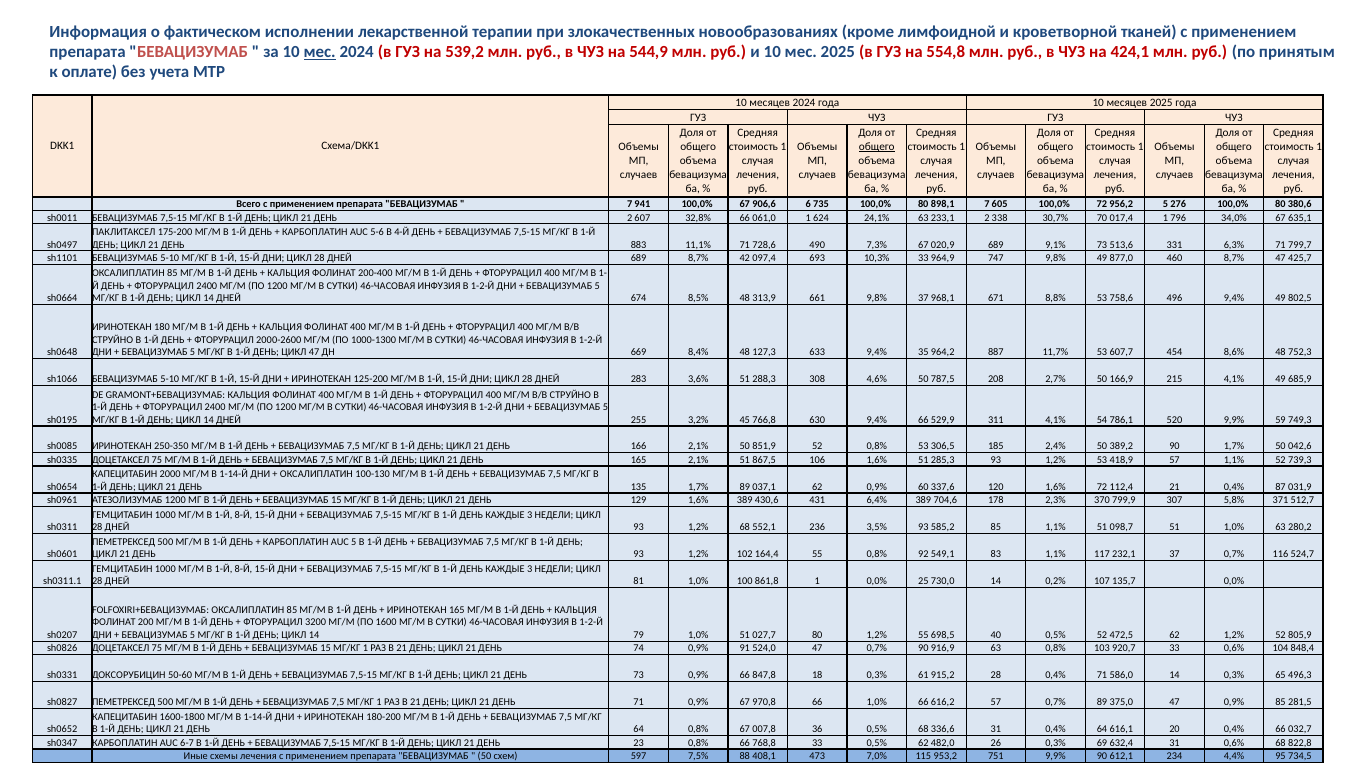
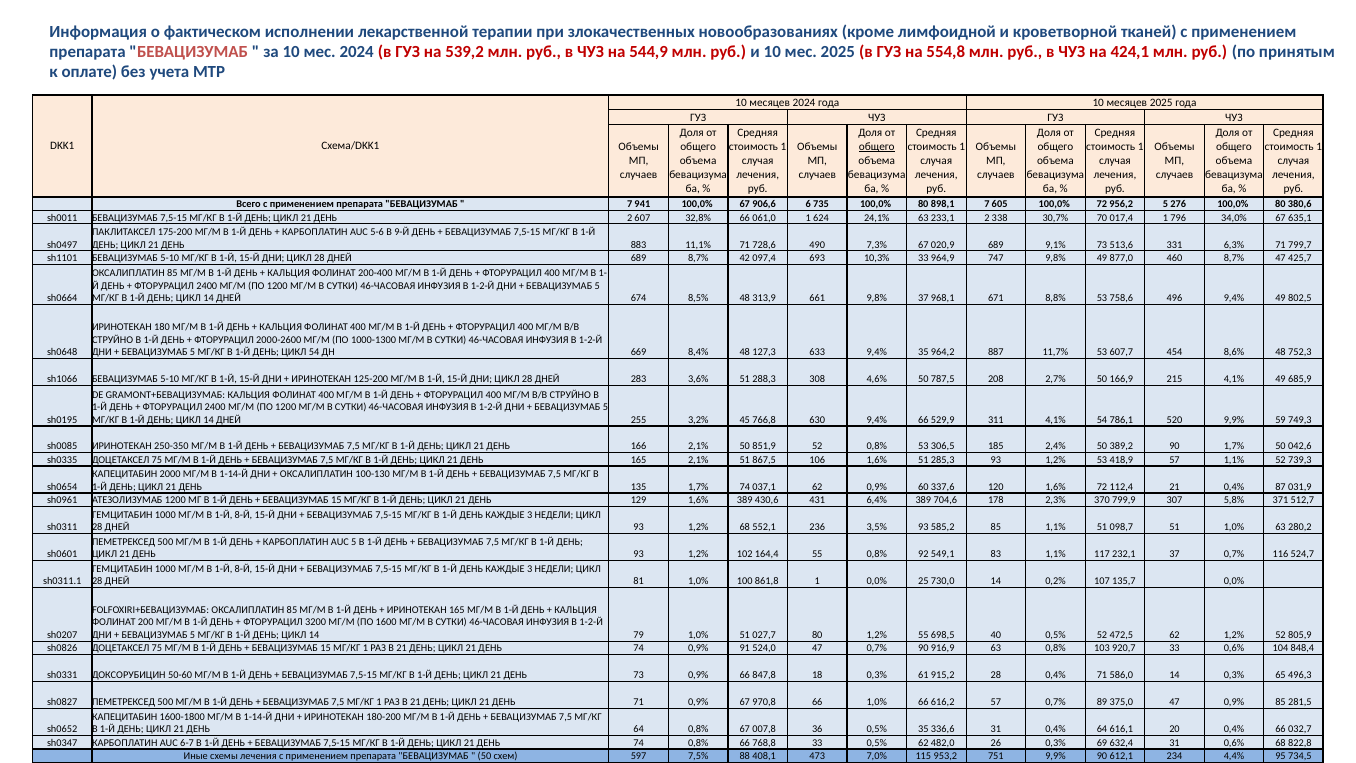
мес at (320, 52) underline: present -> none
4-Й: 4-Й -> 9-Й
ЦИКЛ 47: 47 -> 54
1,7% 89: 89 -> 74
0,5% 68: 68 -> 35
23 at (639, 743): 23 -> 74
